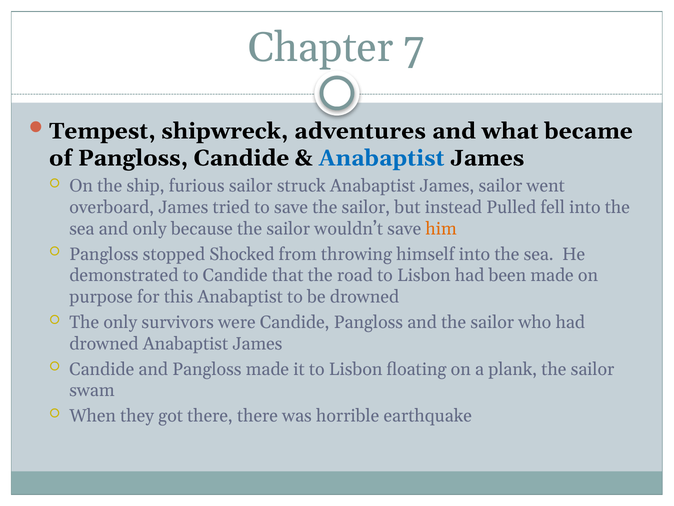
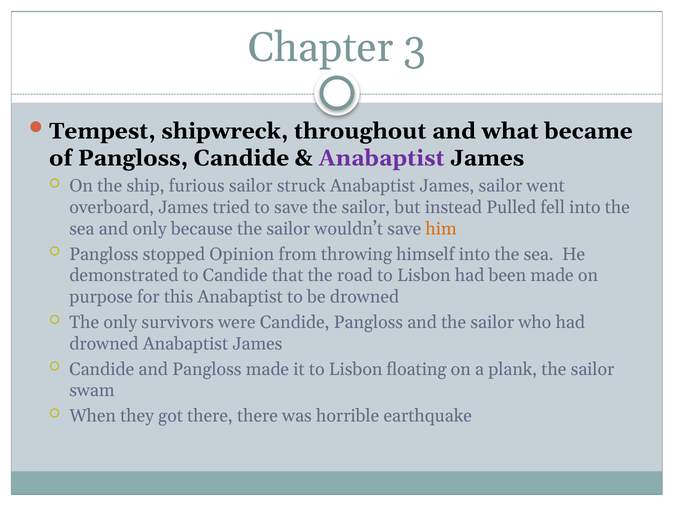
7: 7 -> 3
adventures: adventures -> throughout
Anabaptist at (382, 158) colour: blue -> purple
Shocked: Shocked -> Opinion
